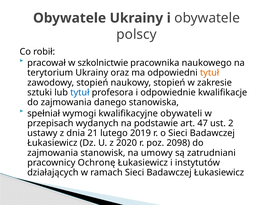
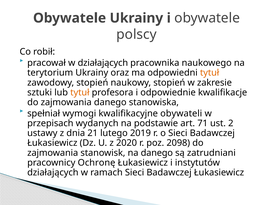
w szkolnictwie: szkolnictwie -> działających
tytuł at (80, 92) colour: blue -> orange
47: 47 -> 71
na umowy: umowy -> danego
